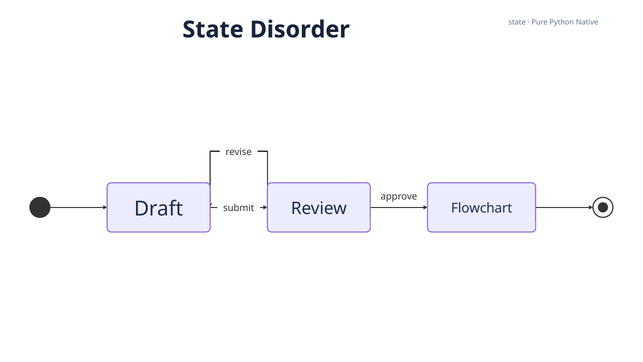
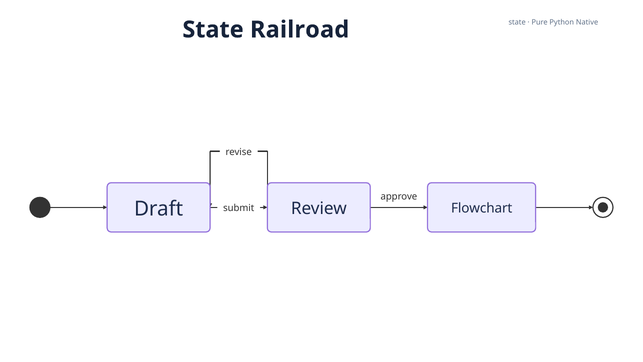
Disorder: Disorder -> Railroad
